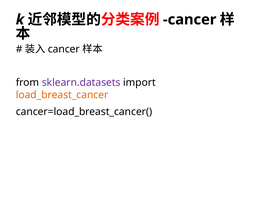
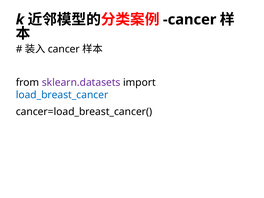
load_breast_cancer colour: orange -> blue
